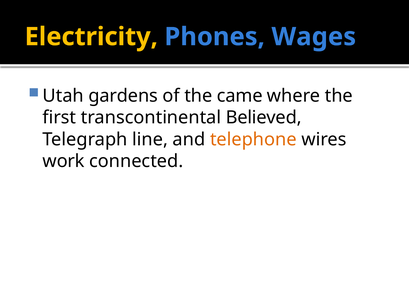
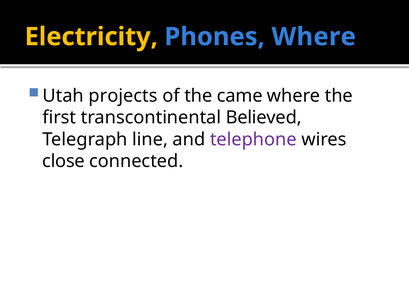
Phones Wages: Wages -> Where
gardens: gardens -> projects
telephone colour: orange -> purple
work: work -> close
